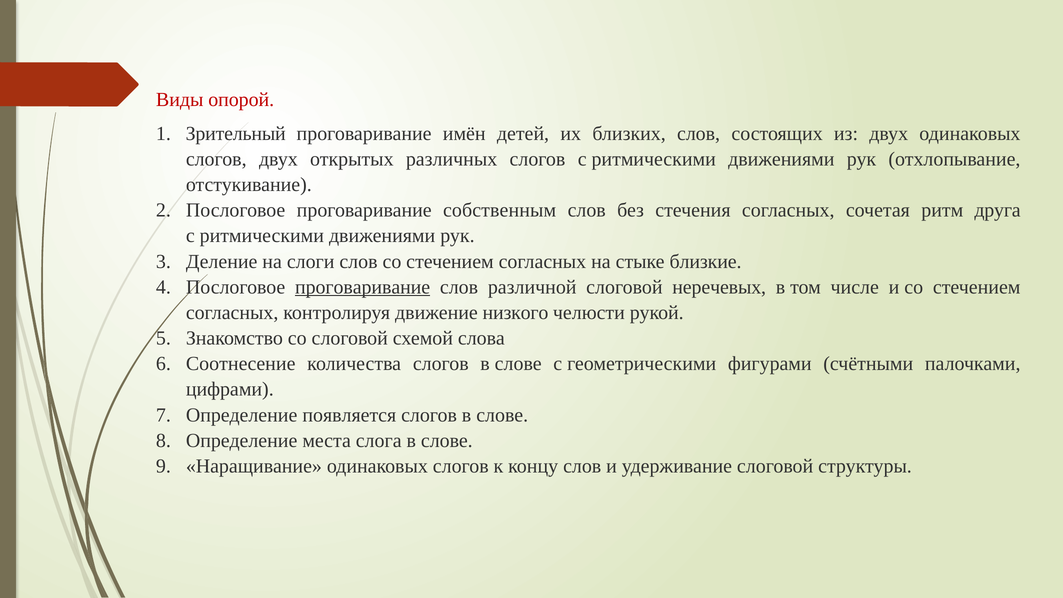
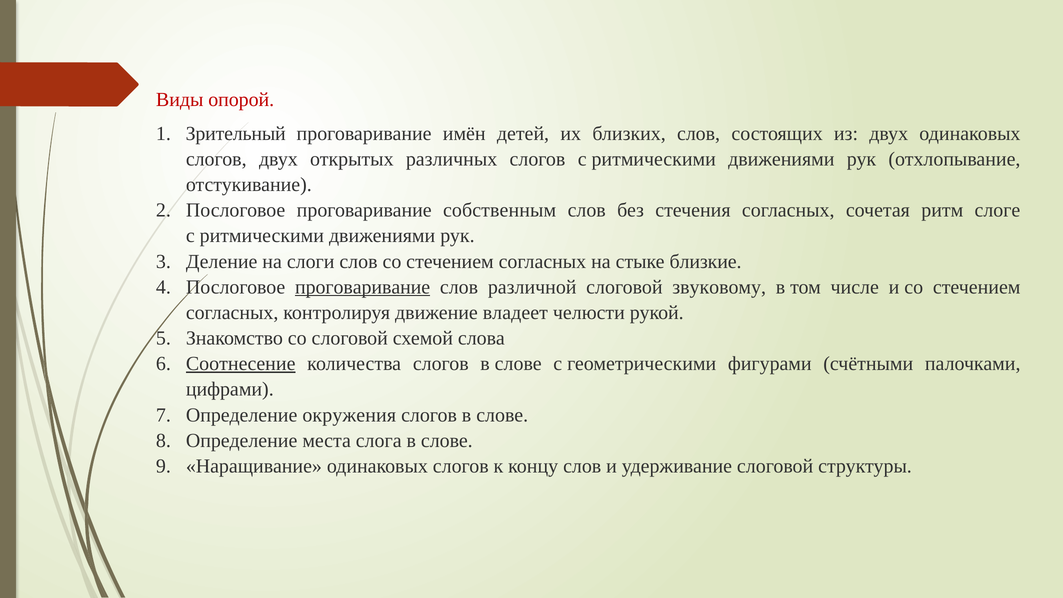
друга: друга -> слоге
неречевых: неречевых -> звуковому
низкого: низкого -> владеет
Соотнесение underline: none -> present
появляется: появляется -> окружения
